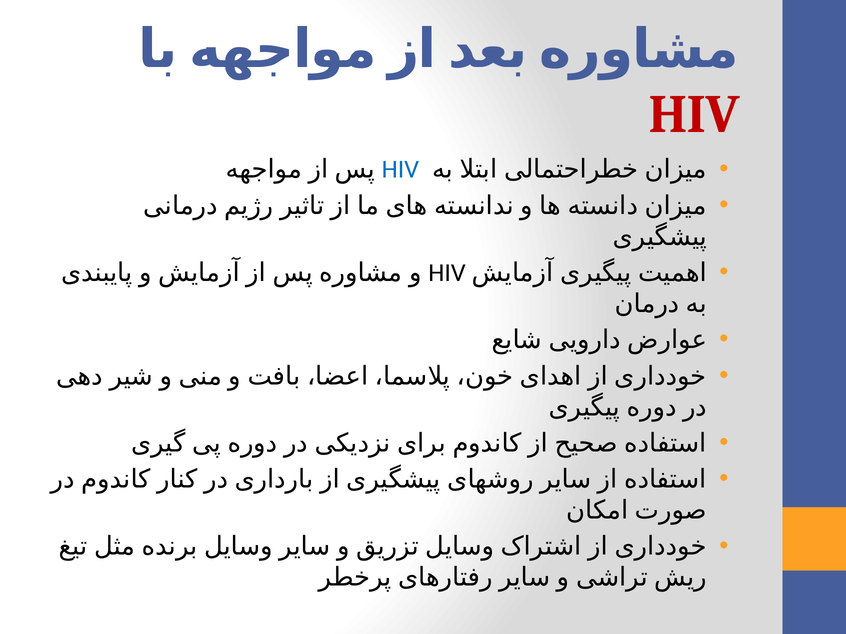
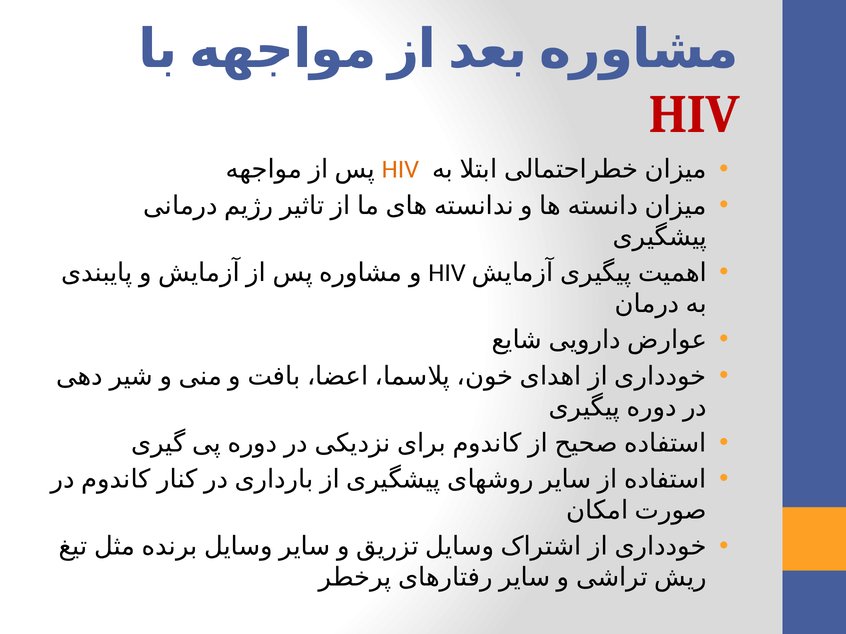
HIV at (400, 170) colour: blue -> orange
